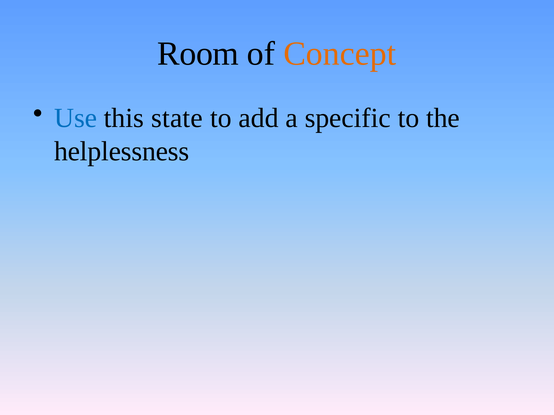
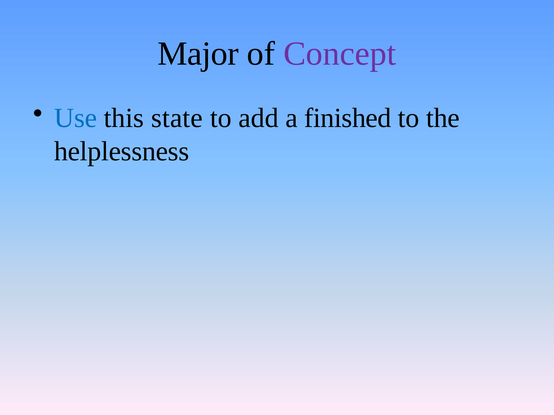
Room: Room -> Major
Concept colour: orange -> purple
specific: specific -> finished
